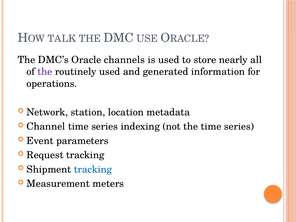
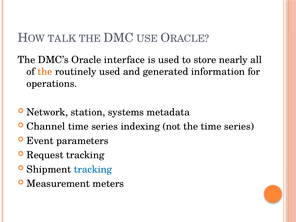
channels: channels -> interface
the at (45, 72) colour: purple -> orange
location: location -> systems
